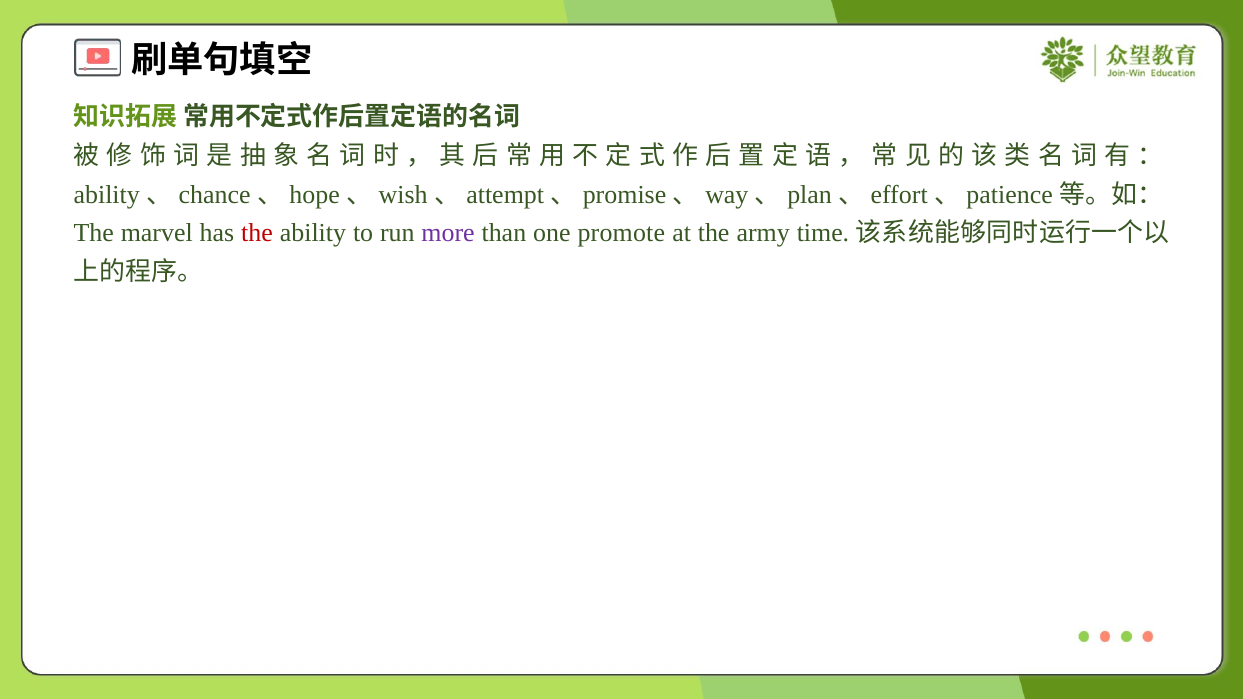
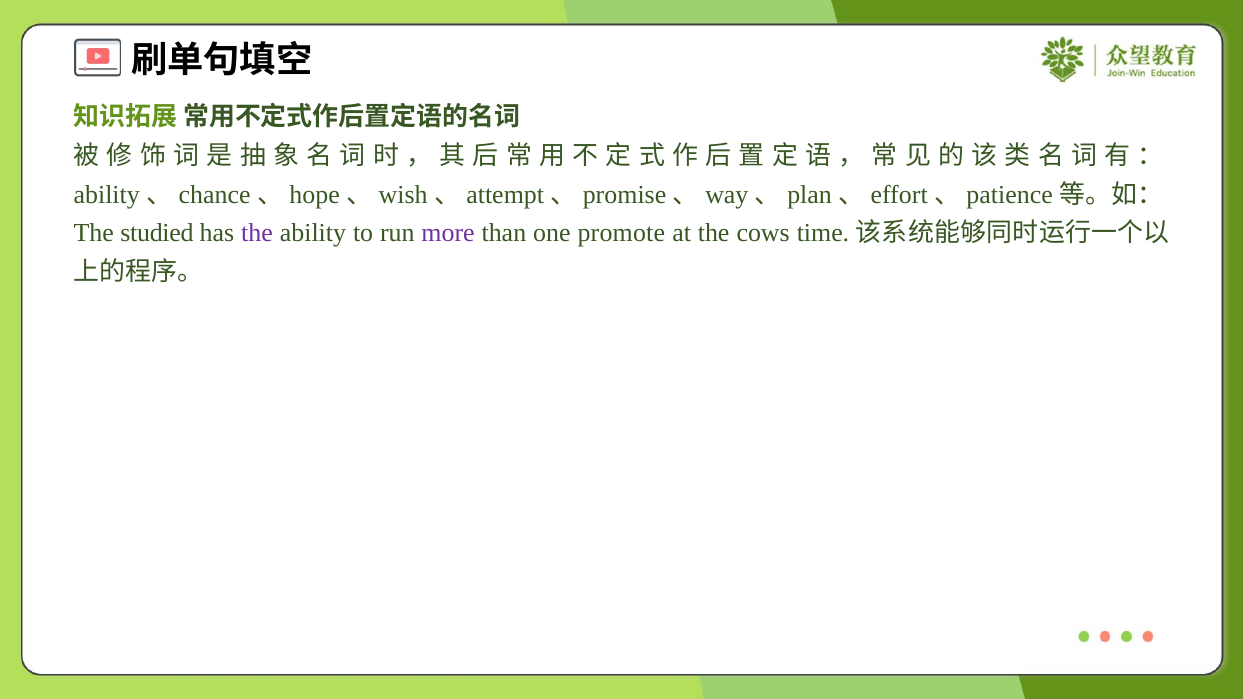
marvel: marvel -> studied
the at (257, 233) colour: red -> purple
army: army -> cows
